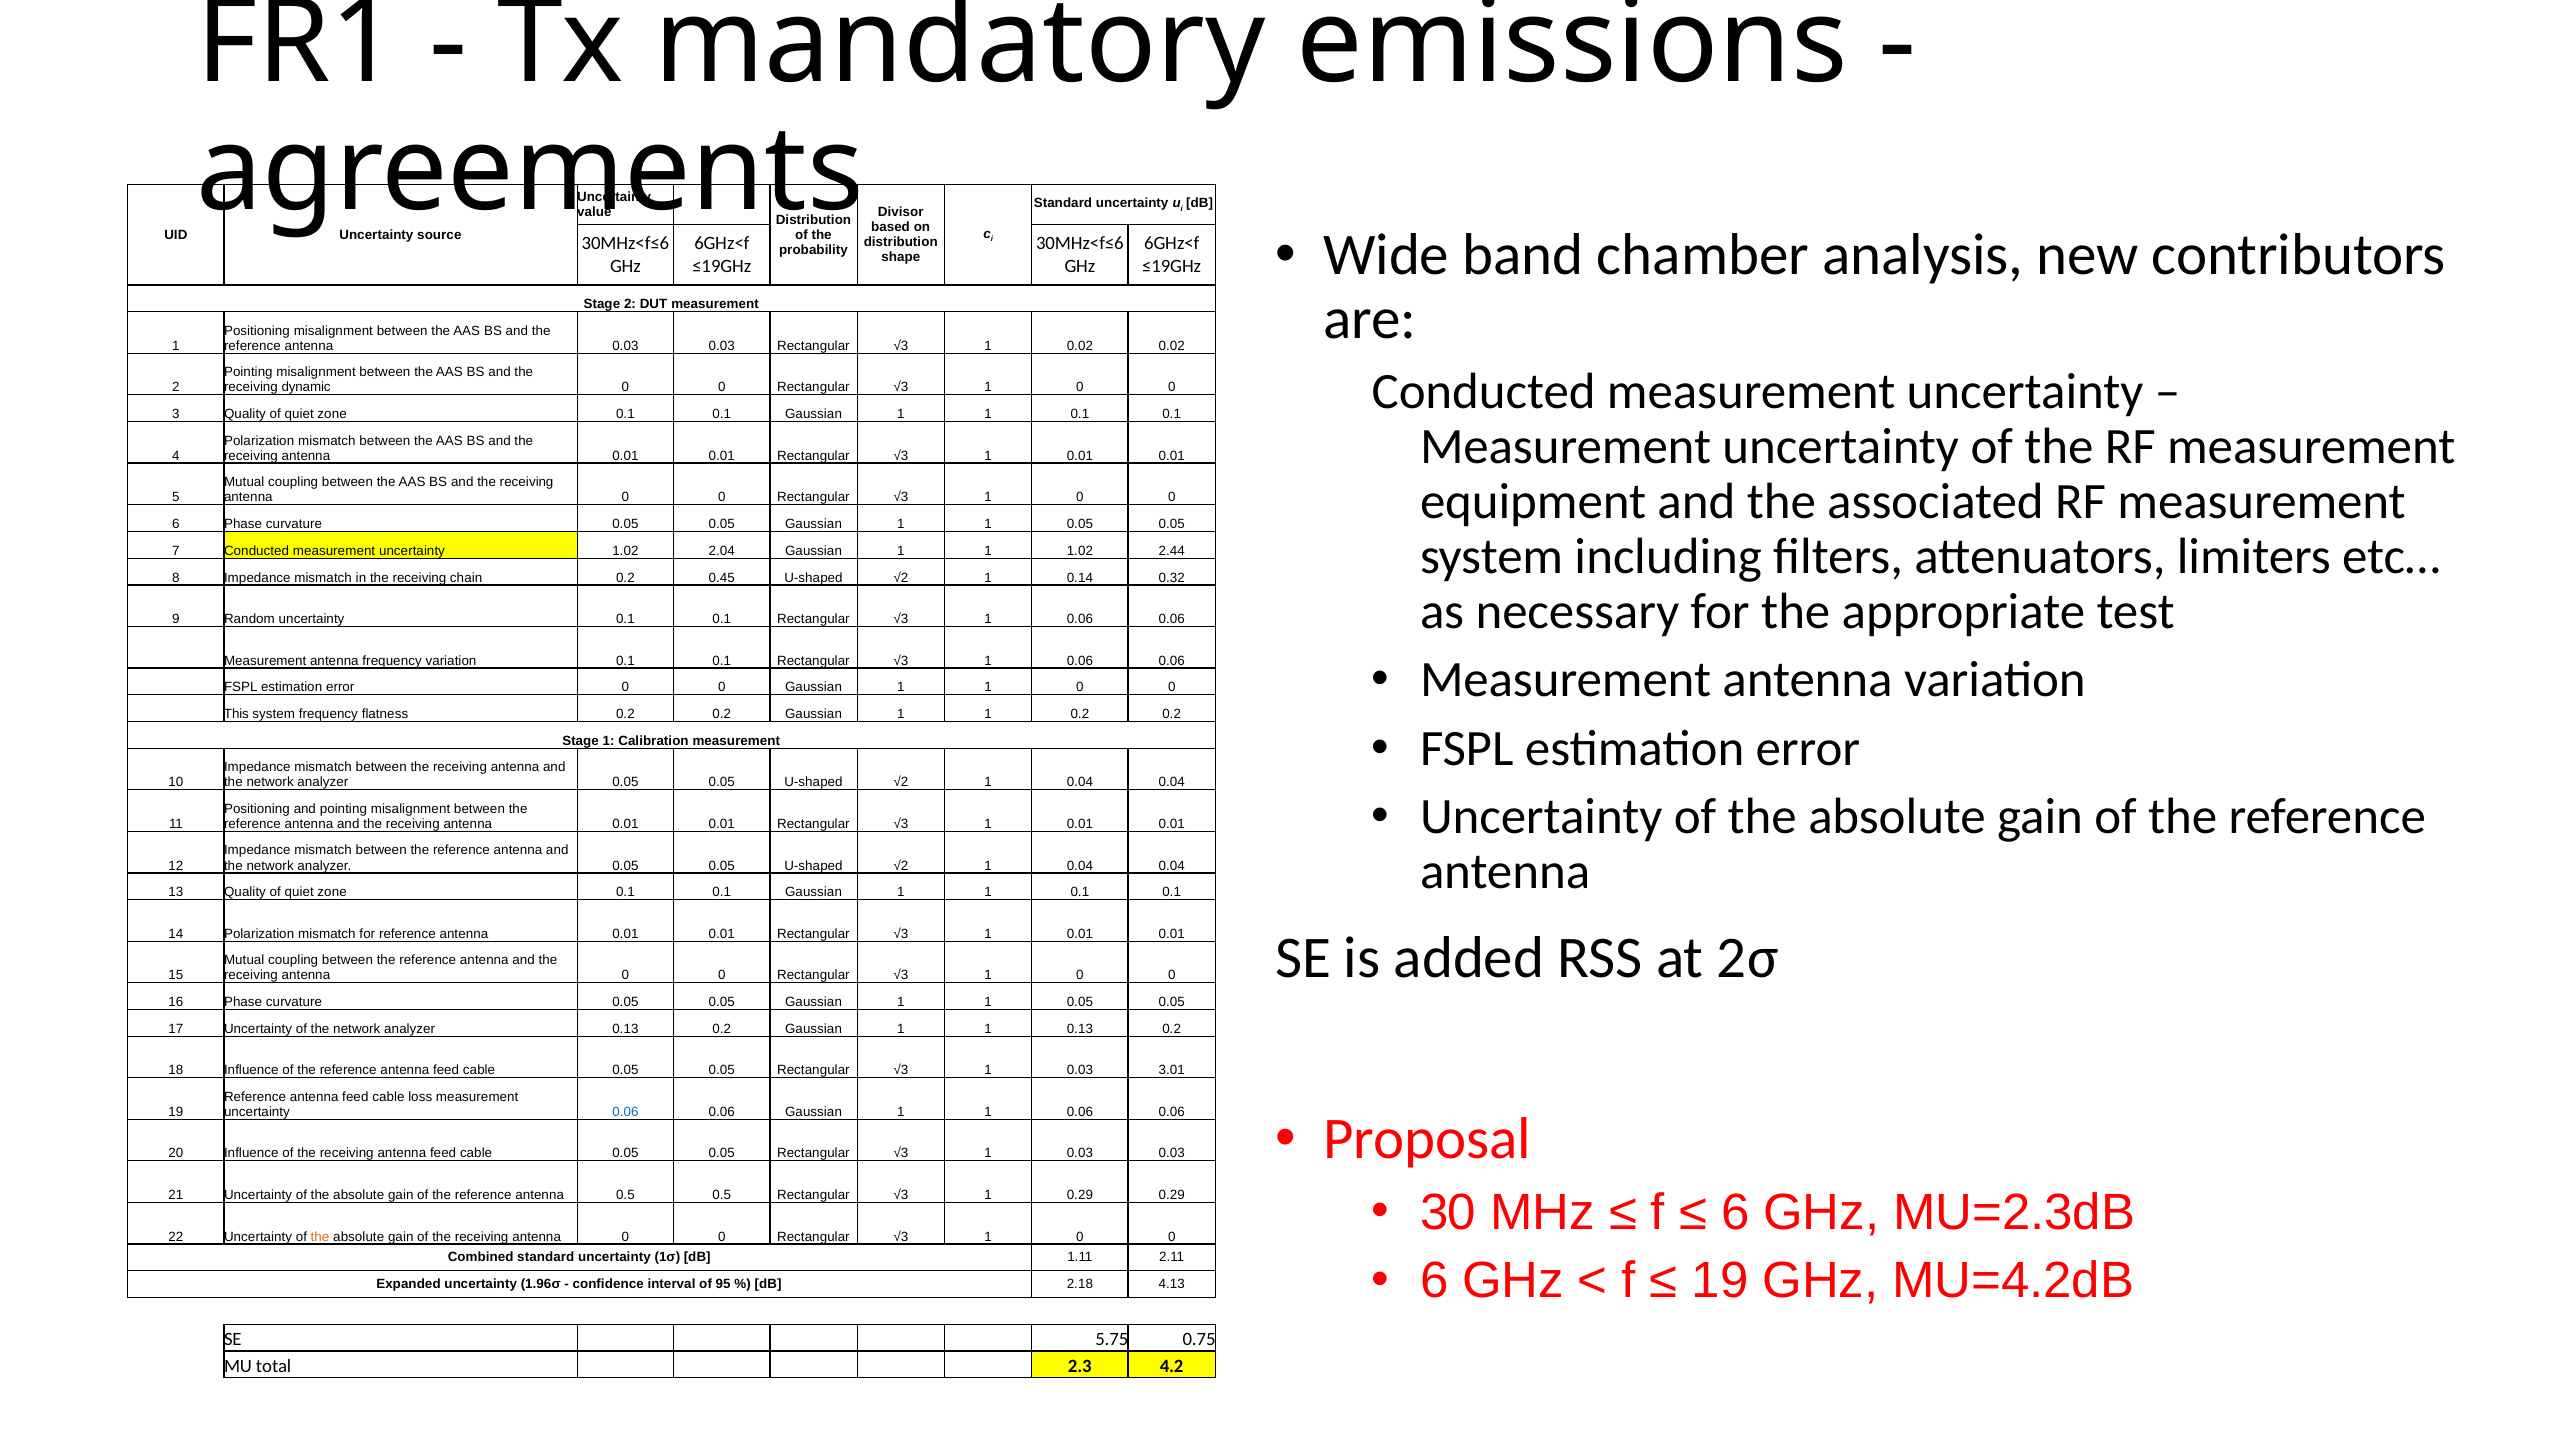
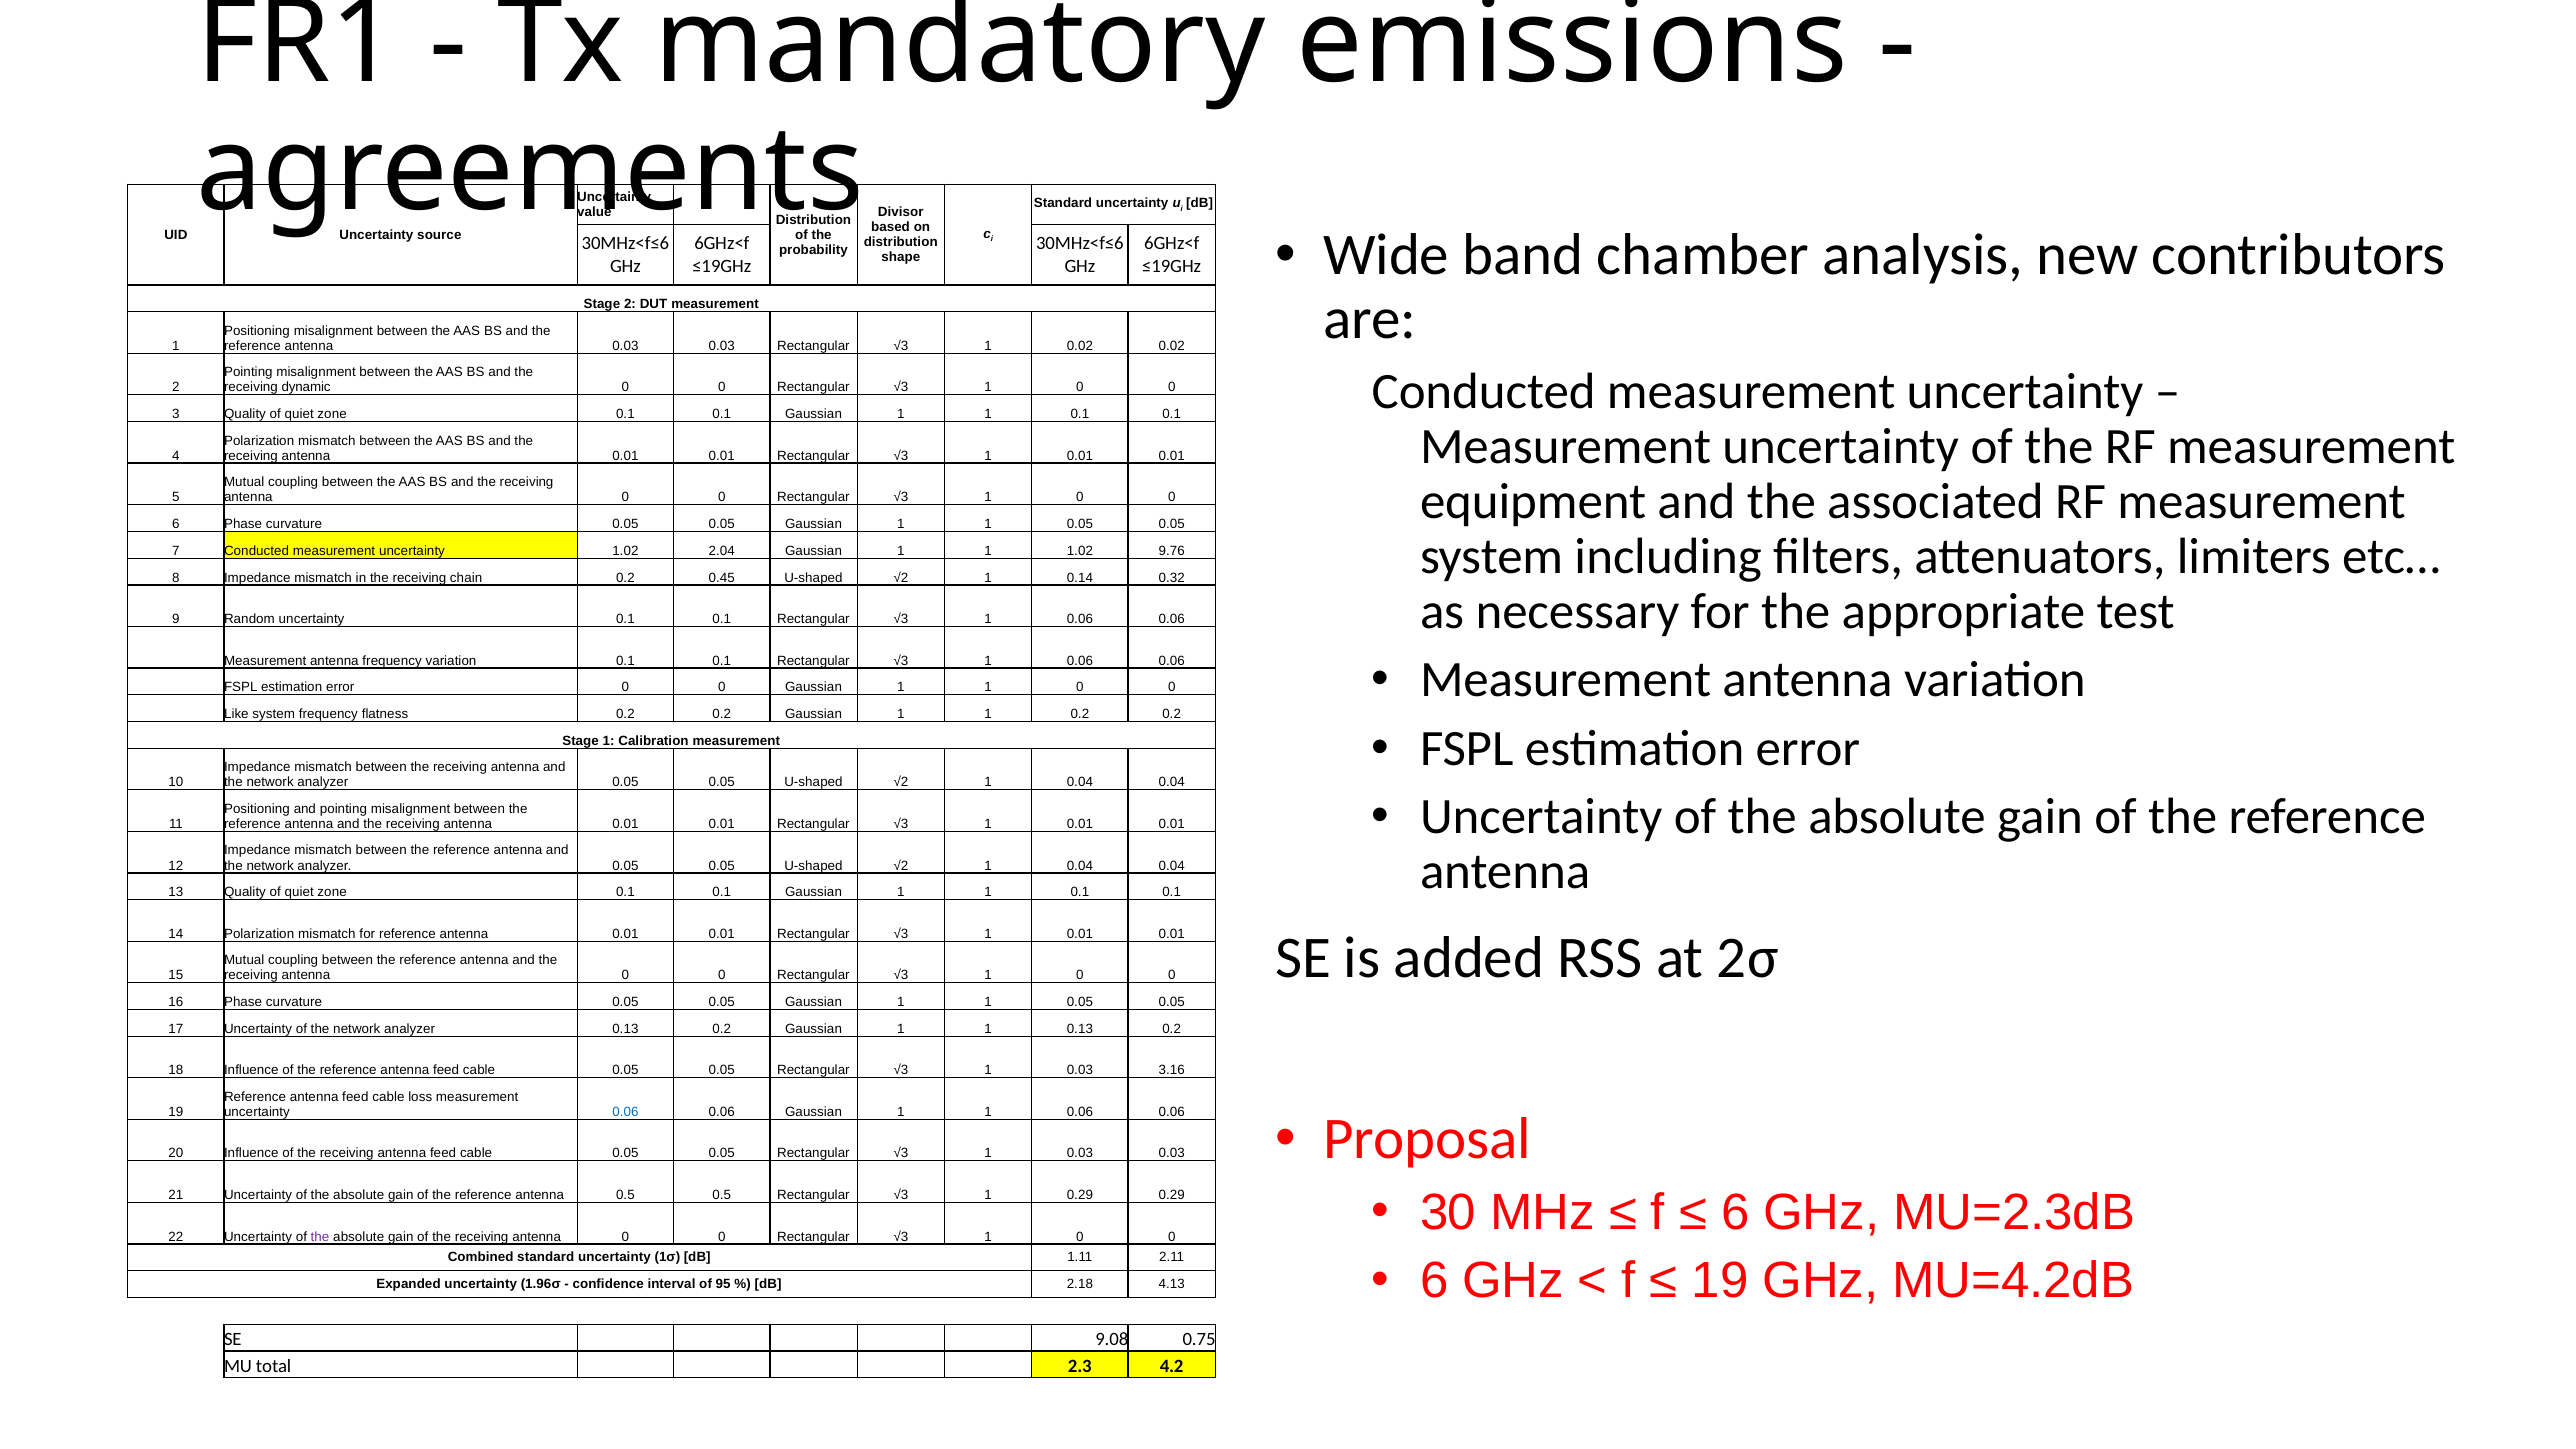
2.44: 2.44 -> 9.76
This: This -> Like
3.01: 3.01 -> 3.16
the at (320, 1237) colour: orange -> purple
5.75: 5.75 -> 9.08
